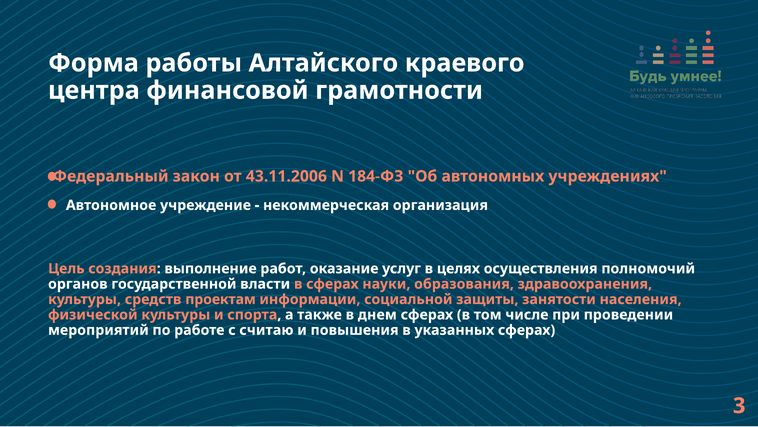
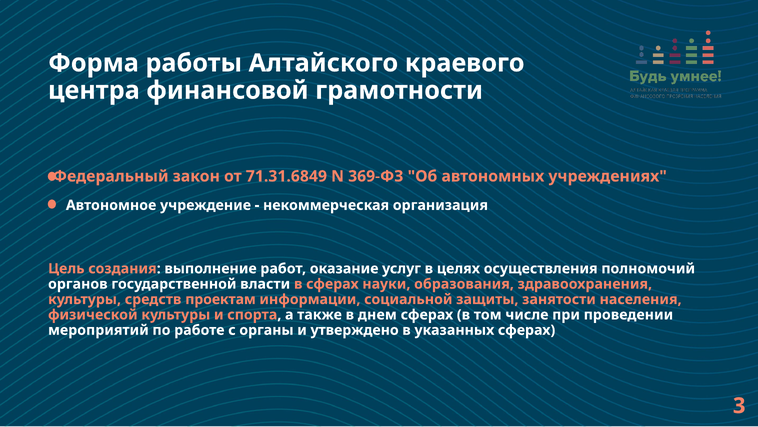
43.11.2006: 43.11.2006 -> 71.31.6849
184-ФЗ: 184-ФЗ -> 369-ФЗ
считаю: считаю -> органы
повышения: повышения -> утверждено
